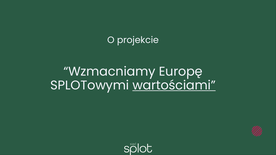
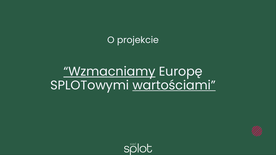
Wzmacniamy underline: none -> present
